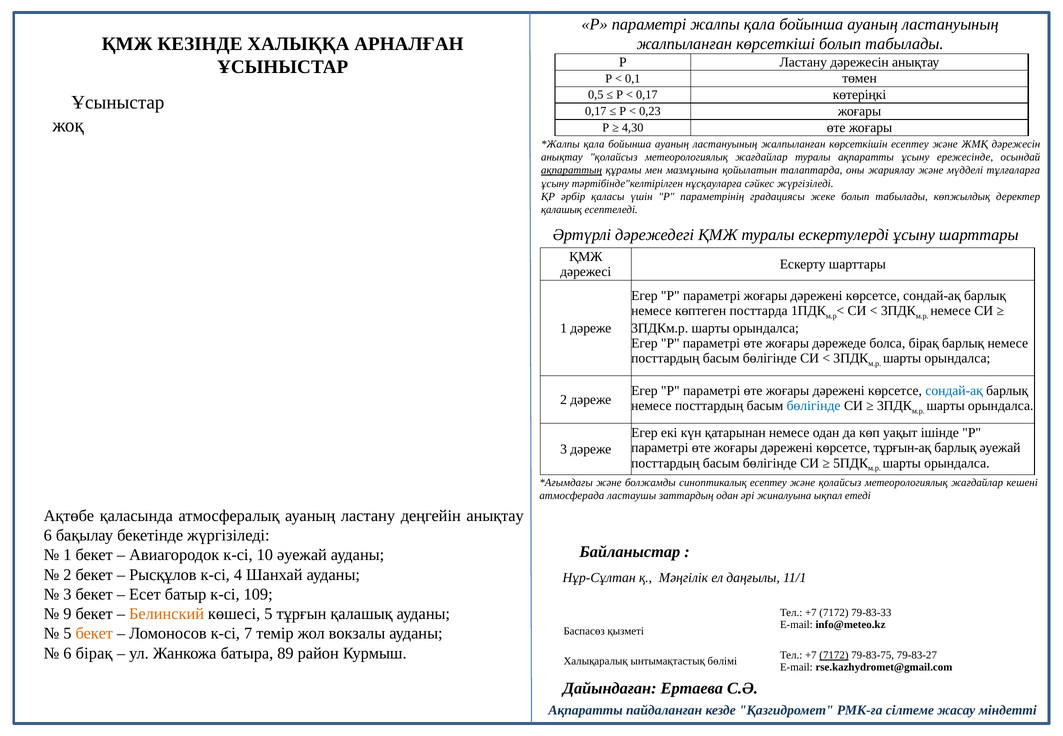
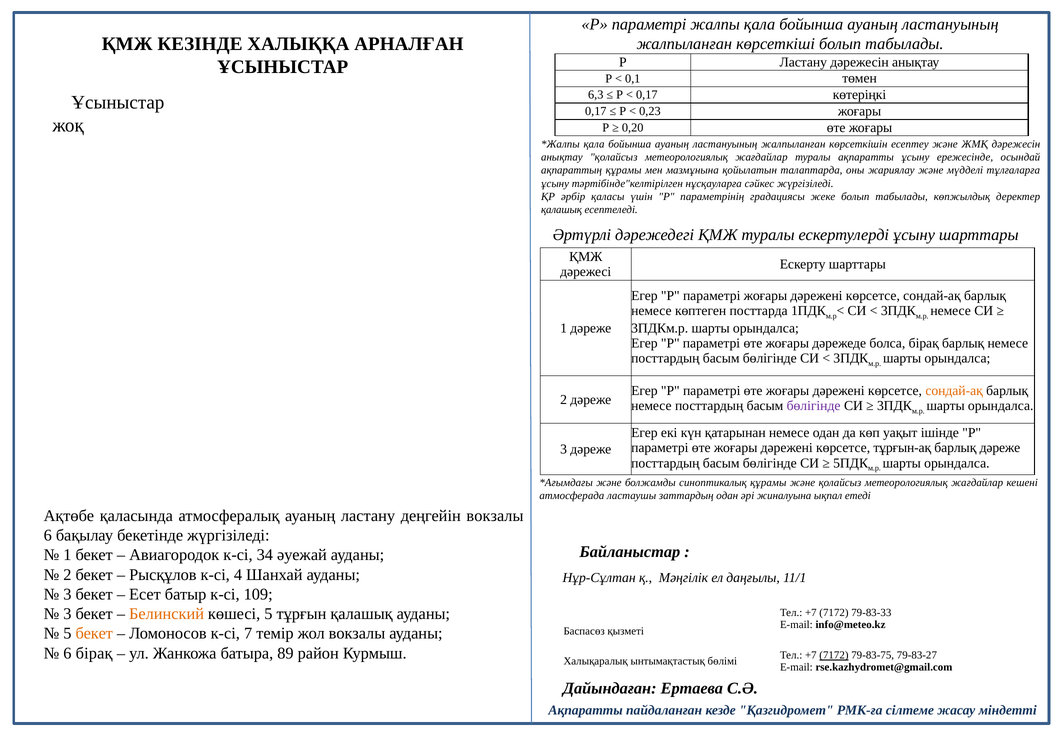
0,5: 0,5 -> 6,3
4,30: 4,30 -> 0,20
ақпараттың underline: present -> none
сондай-ақ at (954, 391) colour: blue -> orange
бөлігінде at (814, 406) colour: blue -> purple
барлық әуежай: әуежай -> дәреже
синоптикалық есептеу: есептеу -> құрамы
деңгейін анықтау: анықтау -> вокзалы
10: 10 -> 34
9 at (67, 614): 9 -> 3
